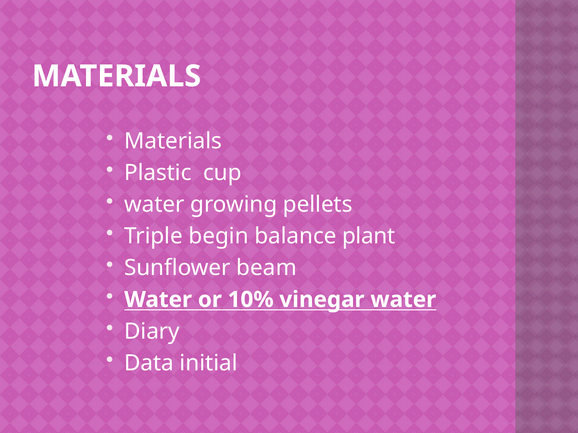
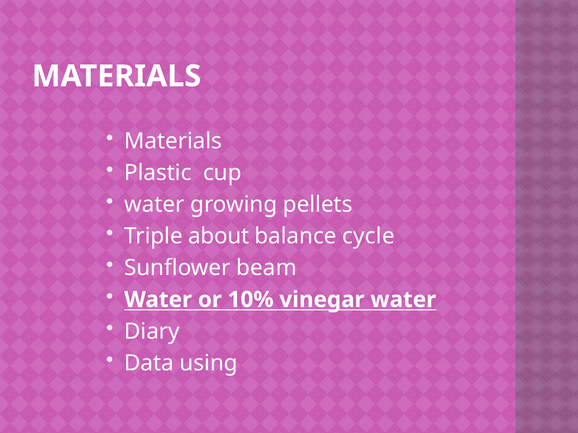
begin: begin -> about
plant: plant -> cycle
initial: initial -> using
